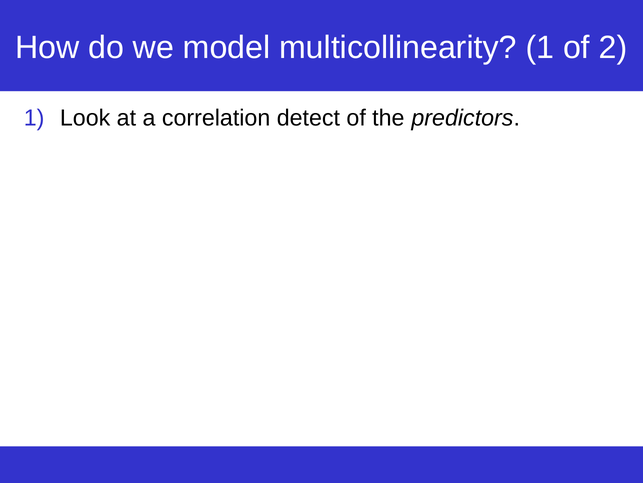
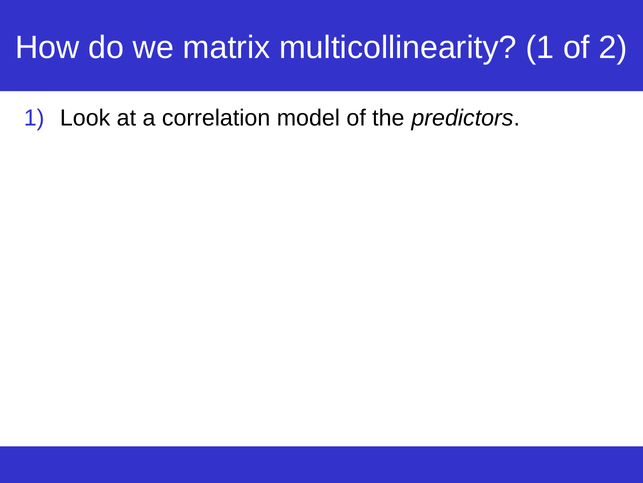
model: model -> matrix
detect: detect -> model
